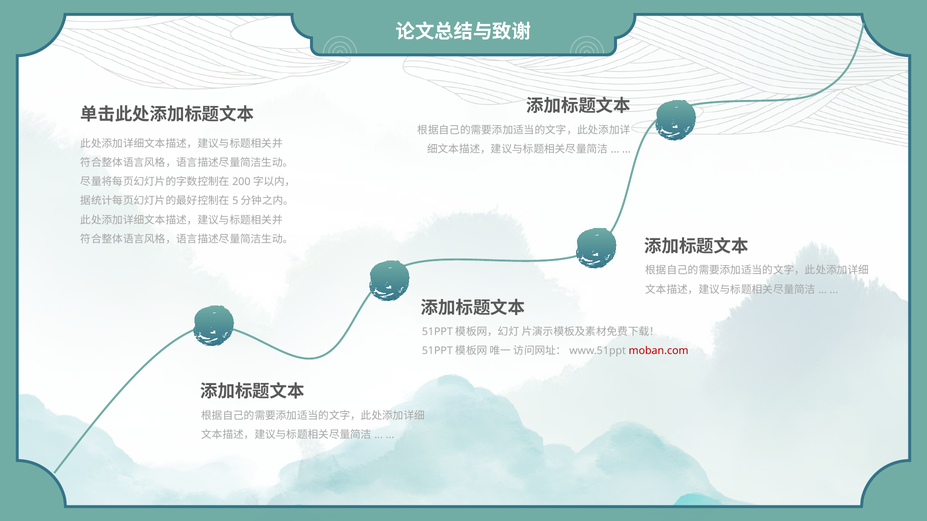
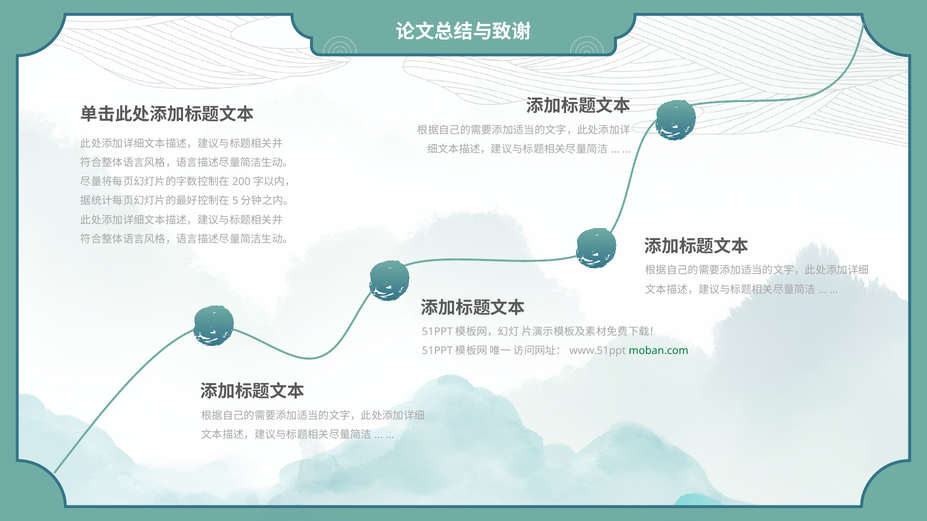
moban.com colour: red -> green
